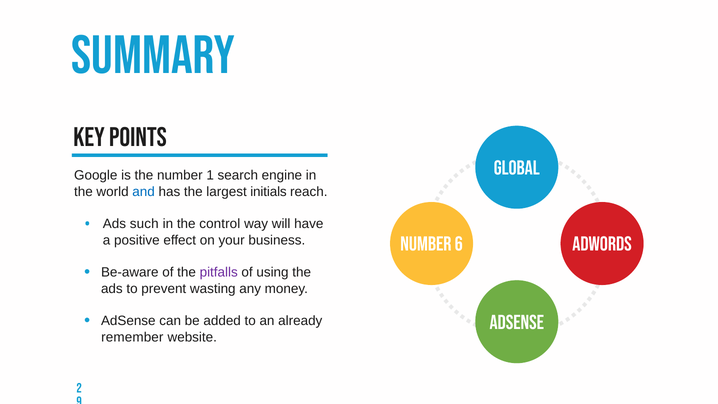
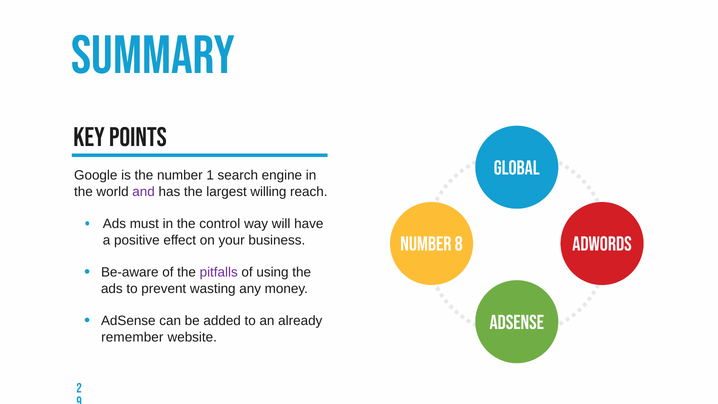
and colour: blue -> purple
initials: initials -> willing
such: such -> must
6: 6 -> 8
